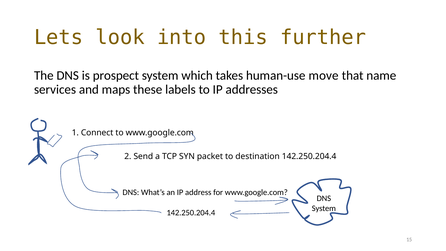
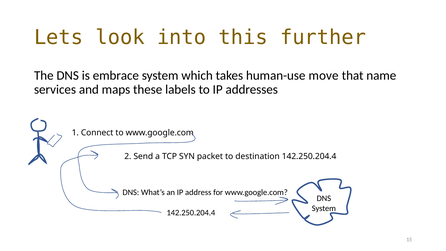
prospect: prospect -> embrace
